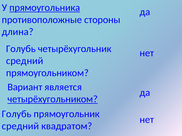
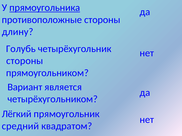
длина: длина -> длину
средний at (25, 61): средний -> стороны
четырёхугольником underline: present -> none
Голубь at (17, 114): Голубь -> Лёгкий
